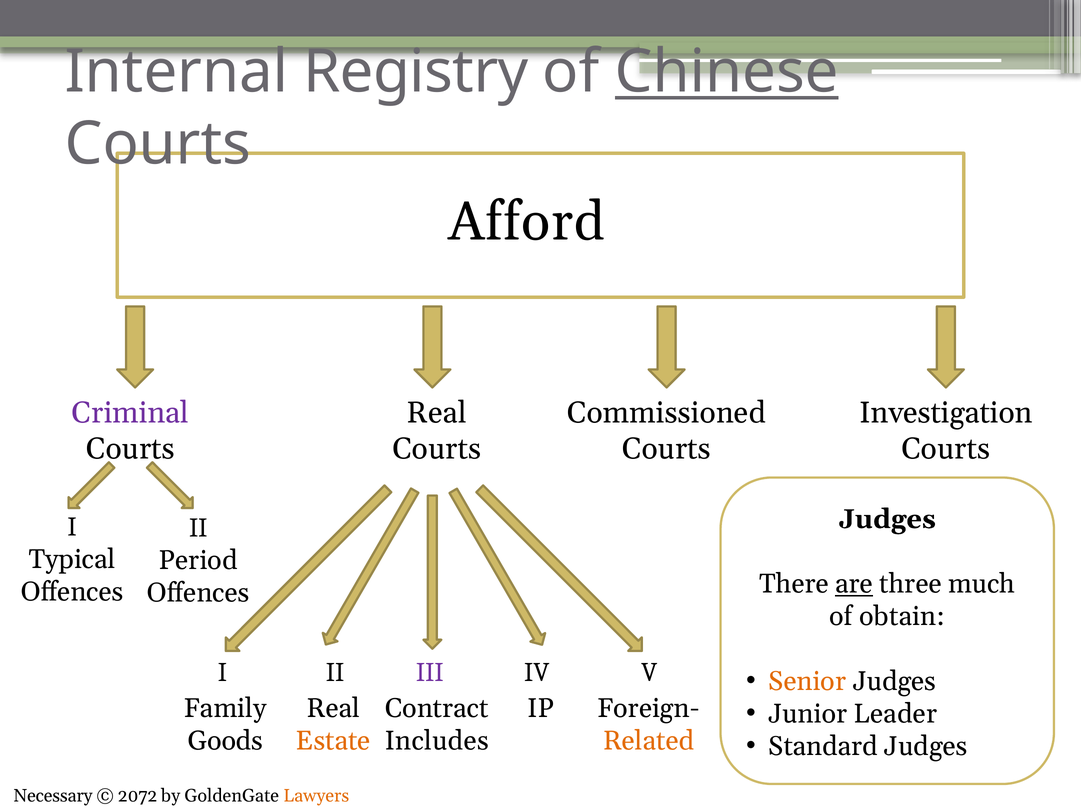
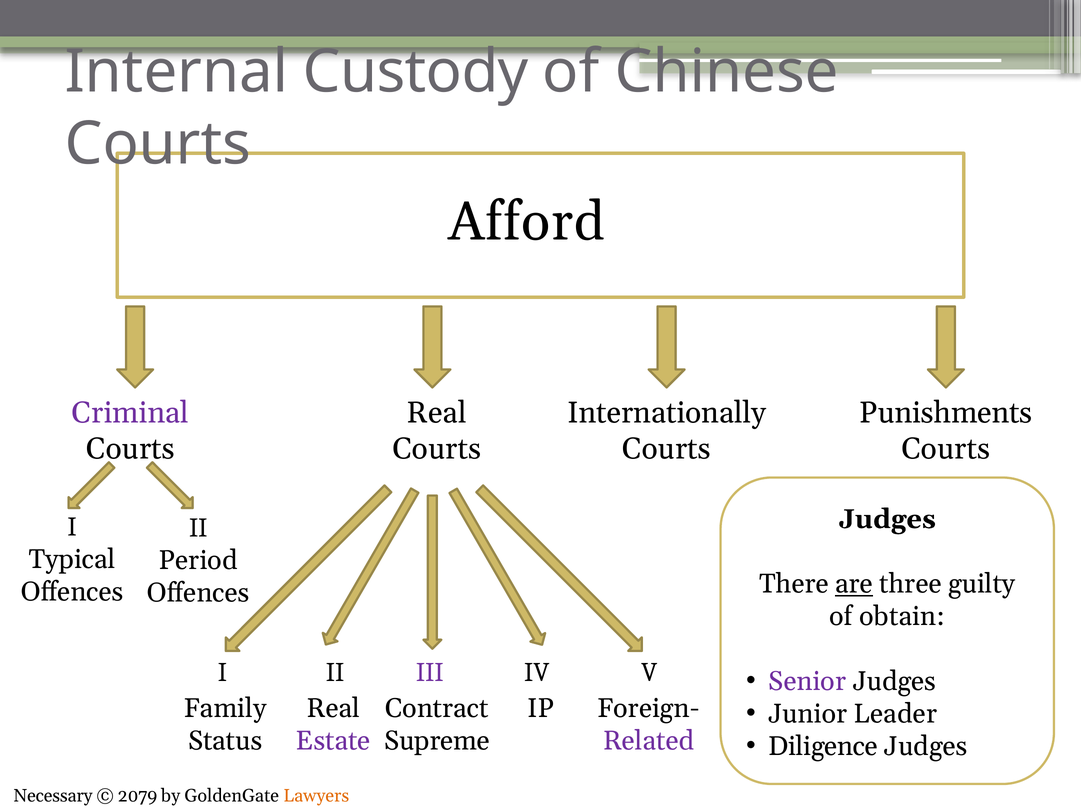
Registry: Registry -> Custody
Chinese underline: present -> none
Commissioned: Commissioned -> Internationally
Investigation: Investigation -> Punishments
much: much -> guilty
Senior colour: orange -> purple
Standard: Standard -> Diligence
Goods: Goods -> Status
Estate colour: orange -> purple
Includes: Includes -> Supreme
Related colour: orange -> purple
2072: 2072 -> 2079
